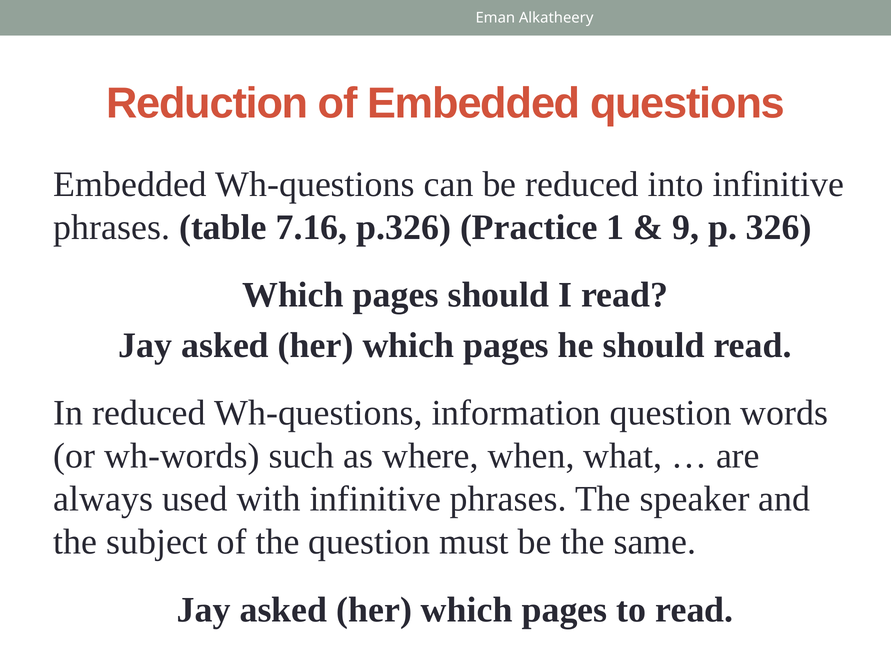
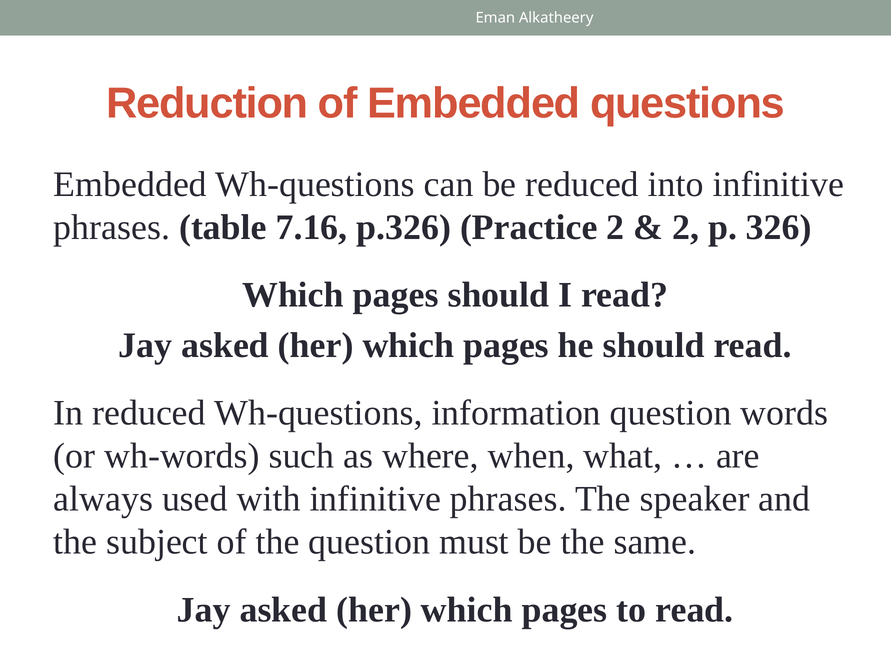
Practice 1: 1 -> 2
9 at (686, 228): 9 -> 2
